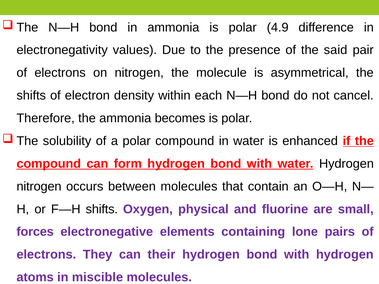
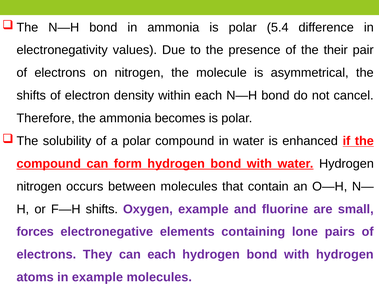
4.9: 4.9 -> 5.4
said: said -> their
Oxygen physical: physical -> example
can their: their -> each
in miscible: miscible -> example
